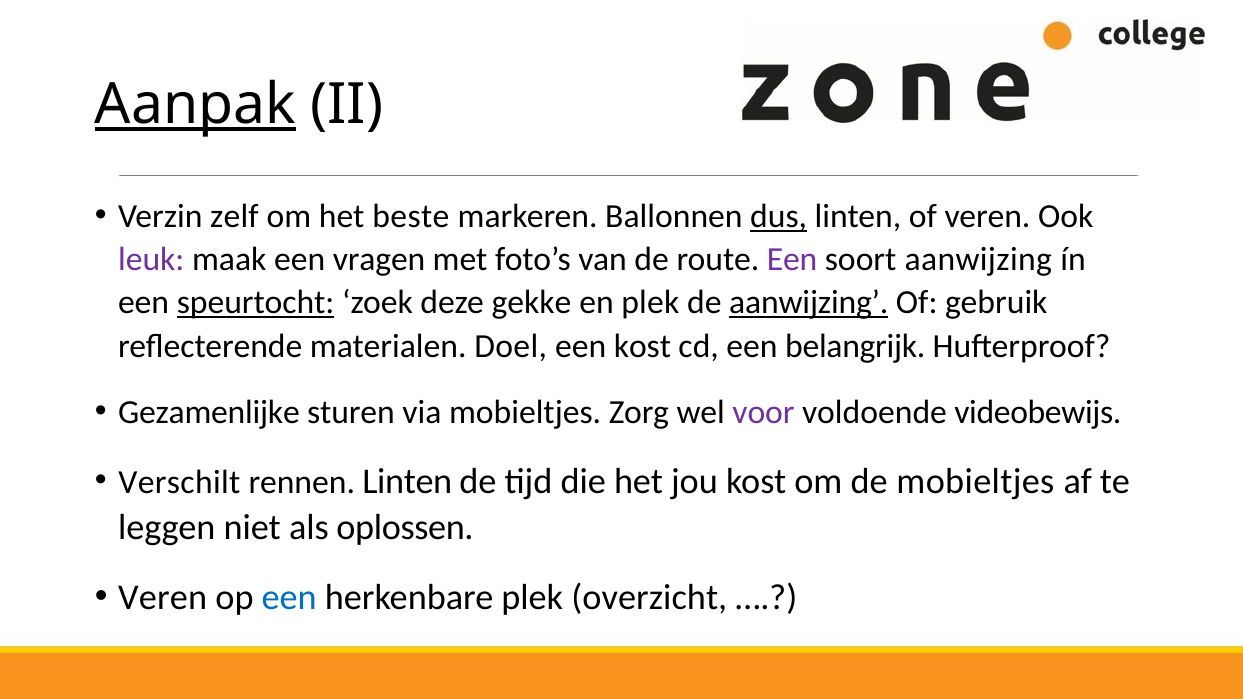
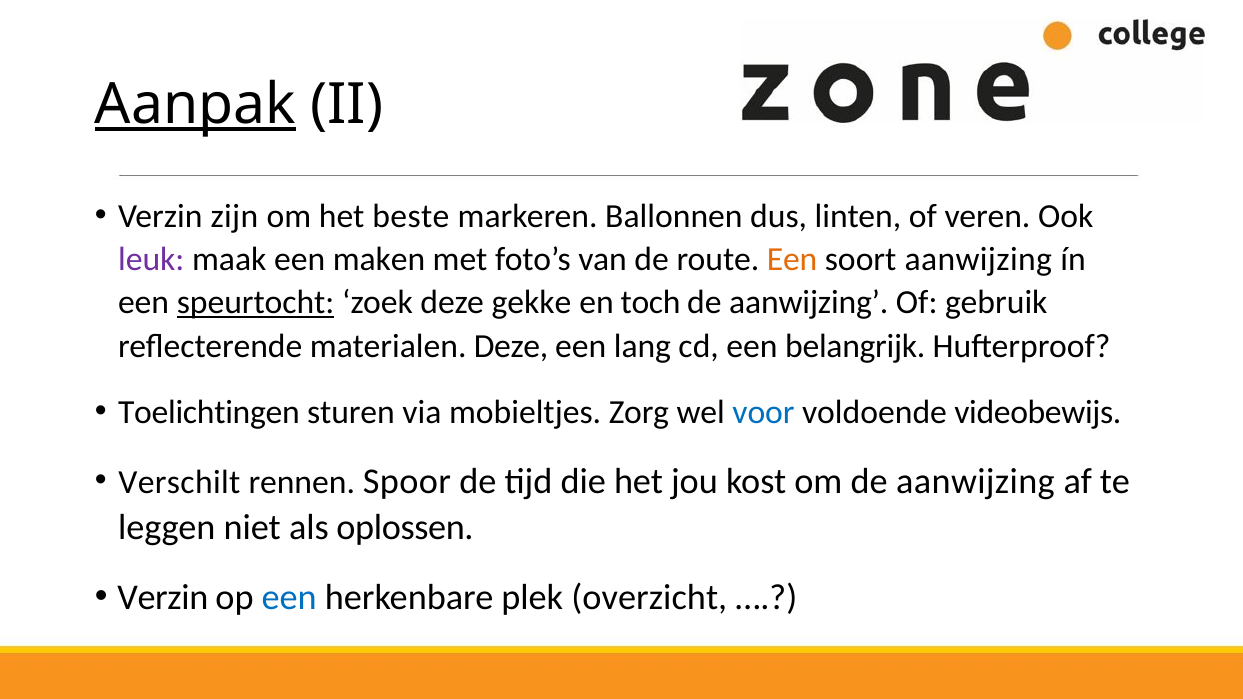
zelf: zelf -> zijn
dus underline: present -> none
vragen: vragen -> maken
Een at (792, 260) colour: purple -> orange
en plek: plek -> toch
aanwijzing at (809, 303) underline: present -> none
materialen Doel: Doel -> Deze
een kost: kost -> lang
Gezamenlijke: Gezamenlijke -> Toelichtingen
voor colour: purple -> blue
rennen Linten: Linten -> Spoor
om de mobieltjes: mobieltjes -> aanwijzing
Veren at (163, 597): Veren -> Verzin
